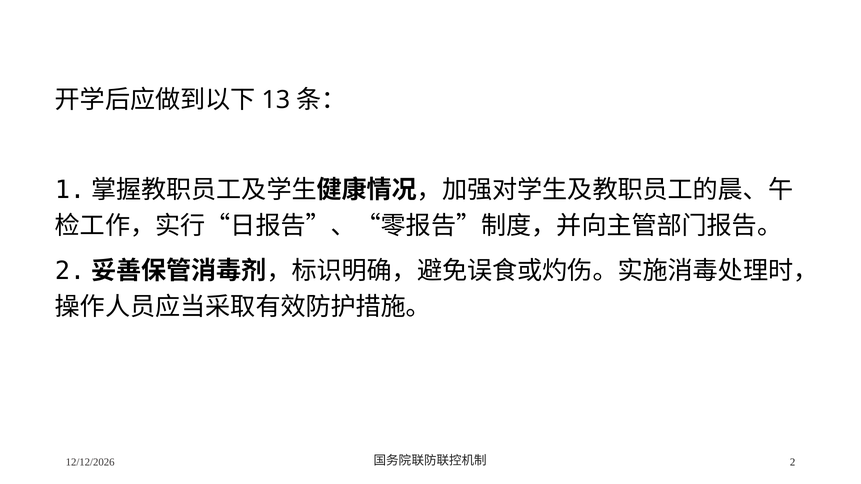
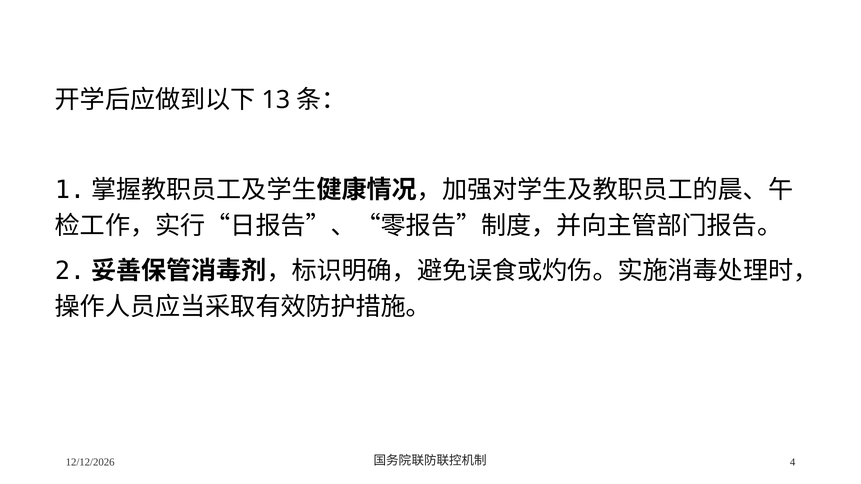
2: 2 -> 4
